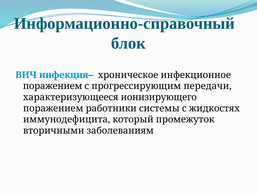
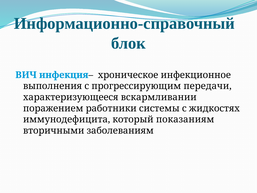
поражением at (53, 86): поражением -> выполнения
ионизирующего: ионизирующего -> вскармливании
промежуток: промежуток -> показаниям
